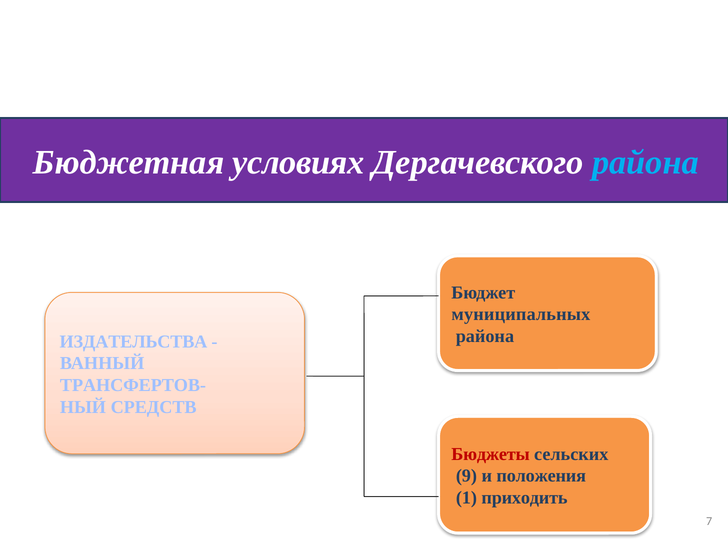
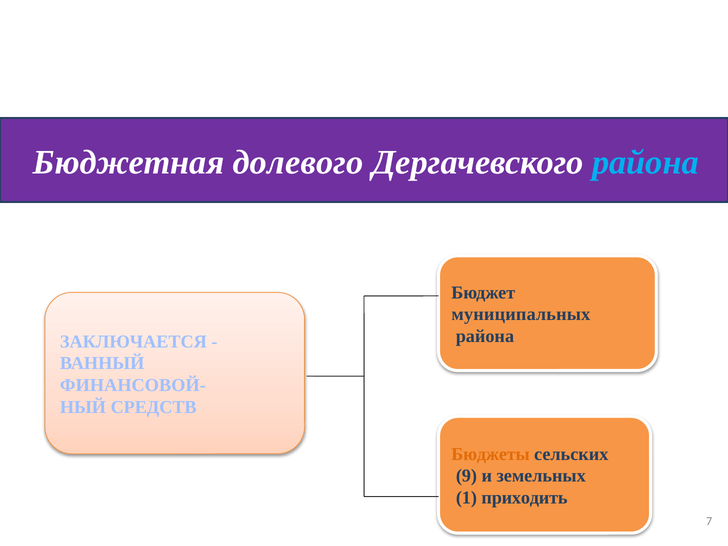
условиях: условиях -> долевого
ИЗДАТЕЛЬСТВА: ИЗДАТЕЛЬСТВА -> ЗАКЛЮЧАЕТСЯ
ТРАНСФЕРТОВ-: ТРАНСФЕРТОВ- -> ФИНАНСОВОЙ-
Бюджеты colour: red -> orange
положения: положения -> земельных
